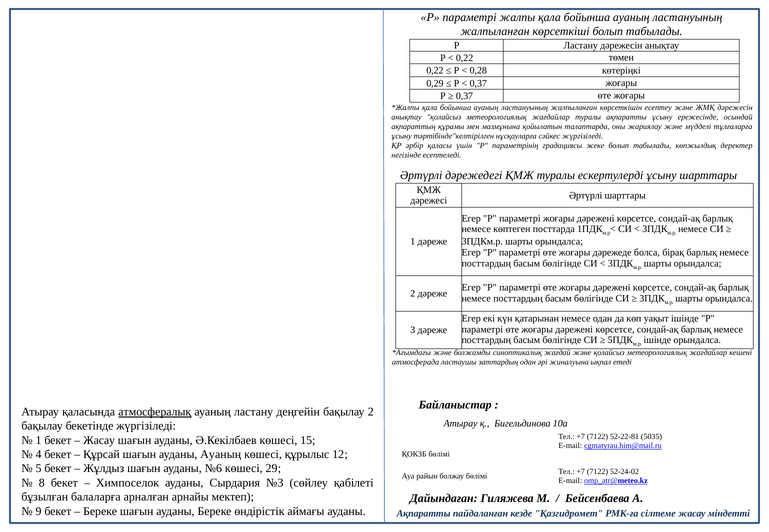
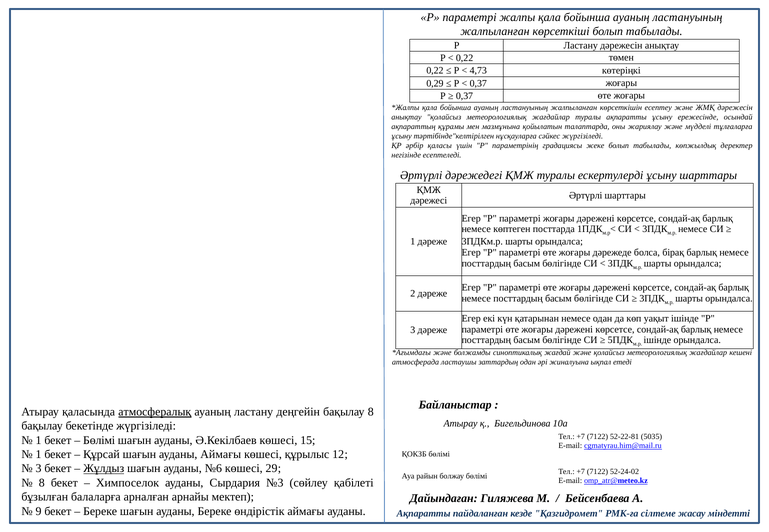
0,28: 0,28 -> 4,73
бақылау 2: 2 -> 8
Жасау at (99, 441): Жасау -> Бөлімі
4 at (39, 455): 4 -> 1
ауданы Ауаның: Ауаның -> Аймағы
5 at (39, 469): 5 -> 3
Жұлдыз underline: none -> present
